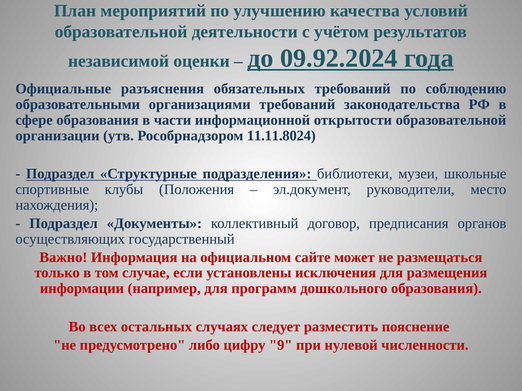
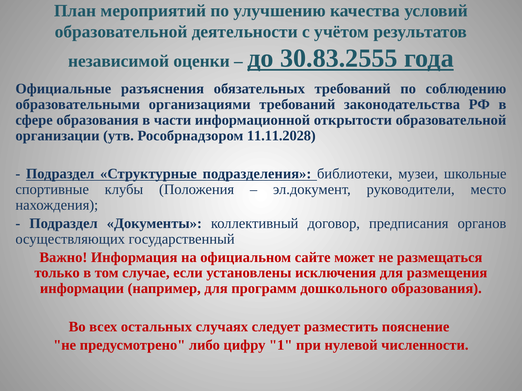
09.92.2024: 09.92.2024 -> 30.83.2555
11.11.8024: 11.11.8024 -> 11.11.2028
9: 9 -> 1
